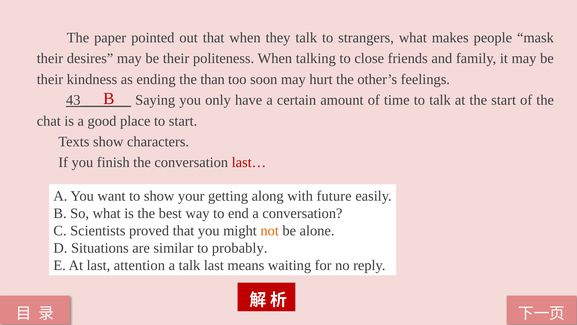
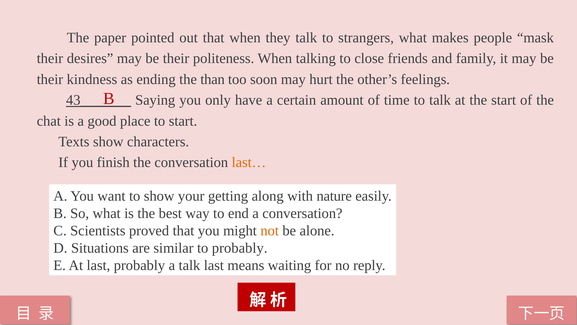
last… colour: red -> orange
future: future -> nature
last attention: attention -> probably
